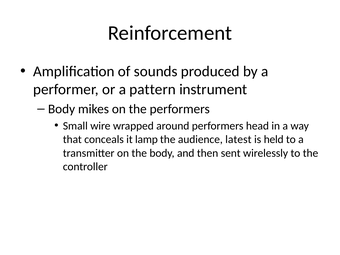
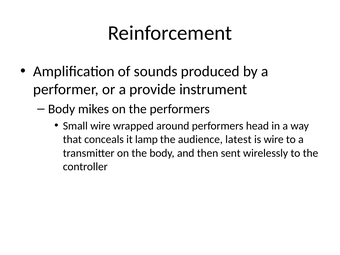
pattern: pattern -> provide
is held: held -> wire
